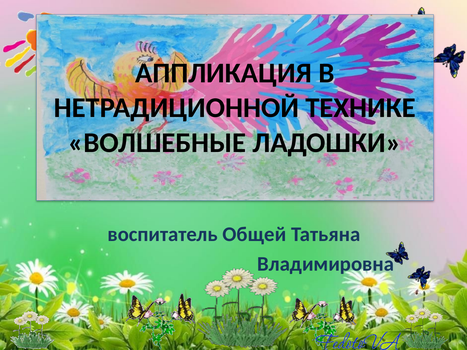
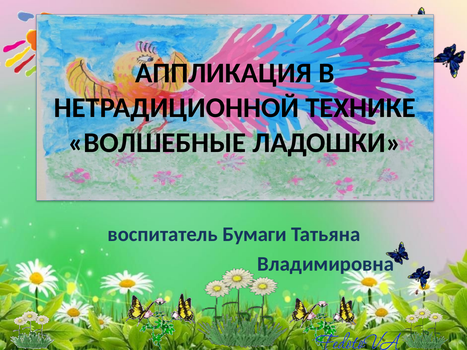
Общей: Общей -> Бумаги
